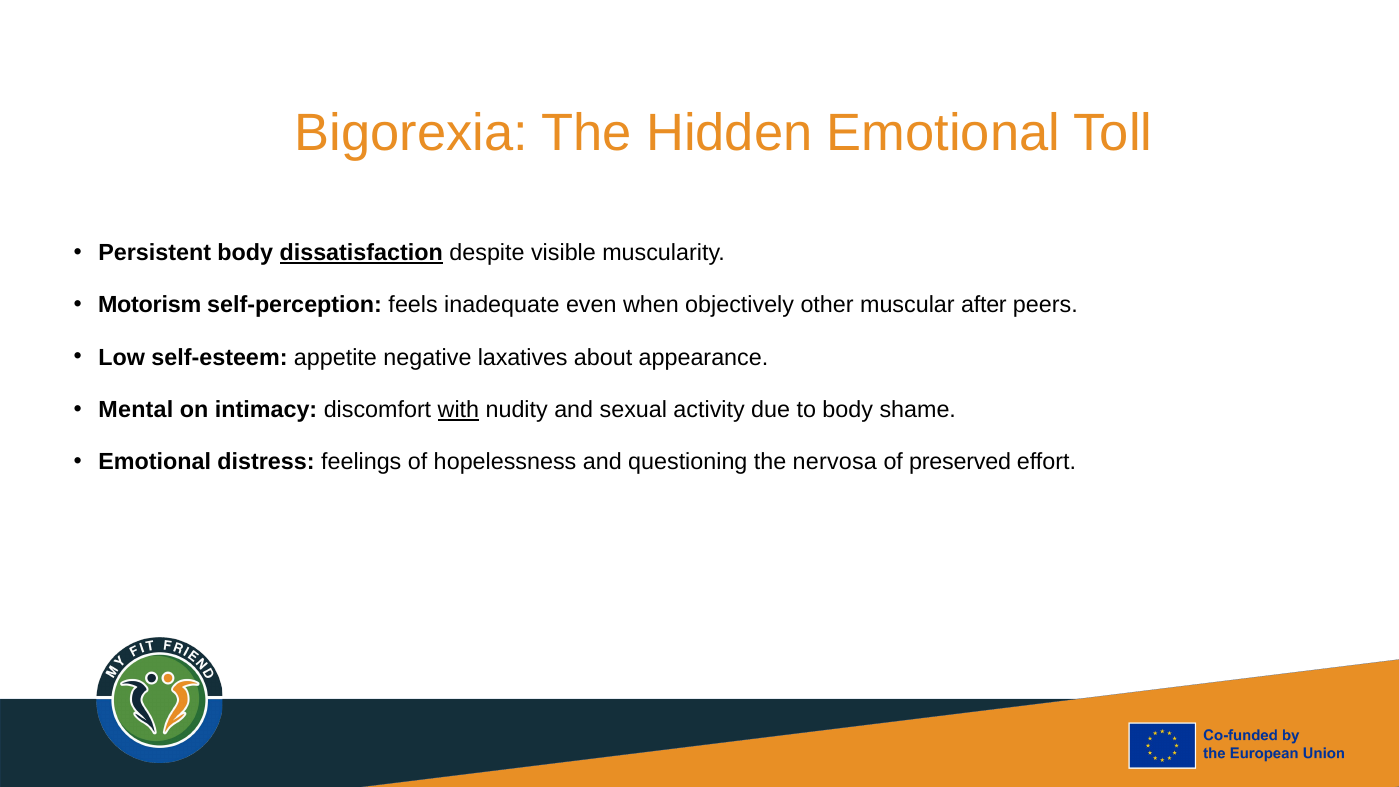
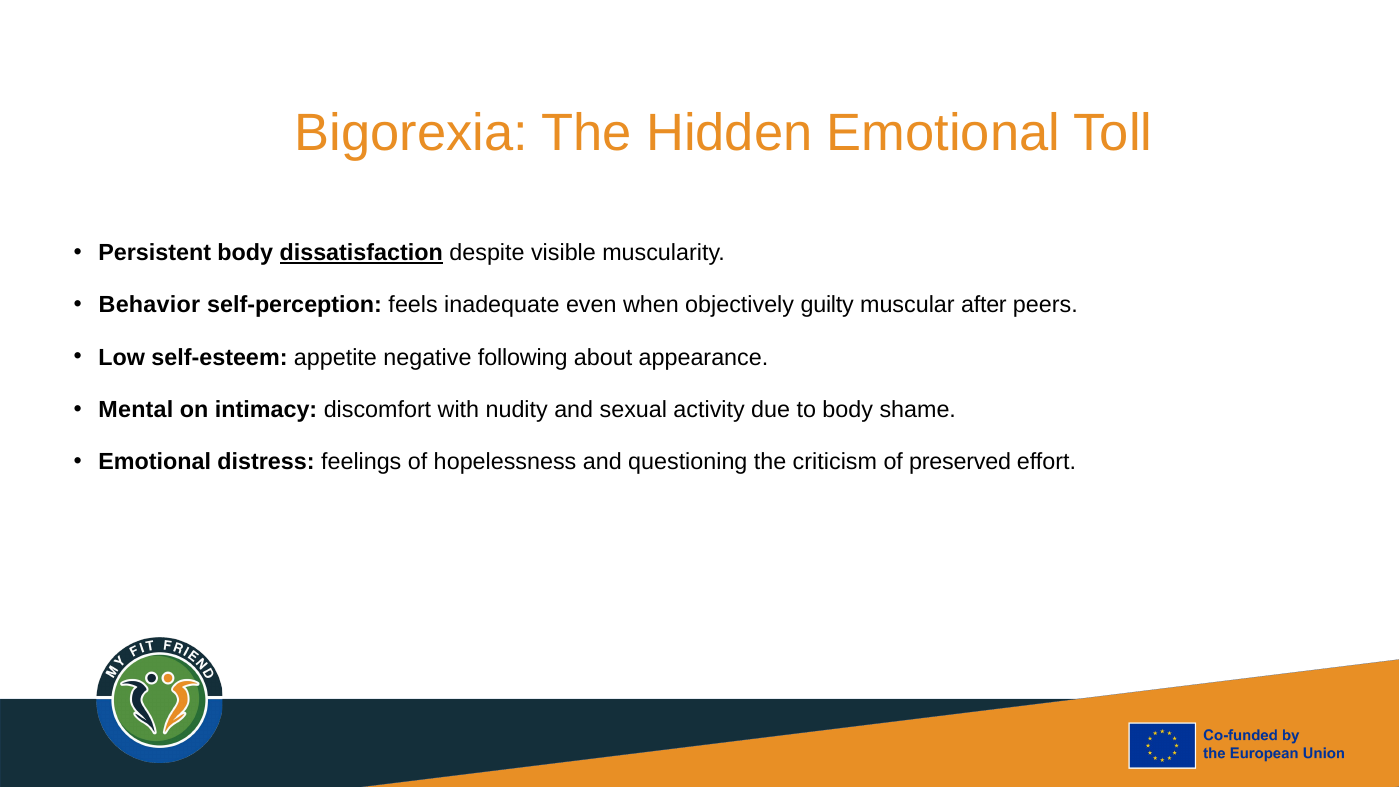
Motorism: Motorism -> Behavior
other: other -> guilty
laxatives: laxatives -> following
with underline: present -> none
nervosa: nervosa -> criticism
